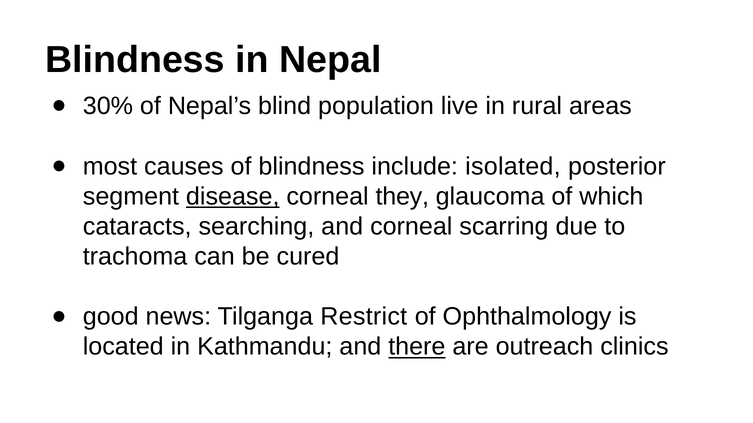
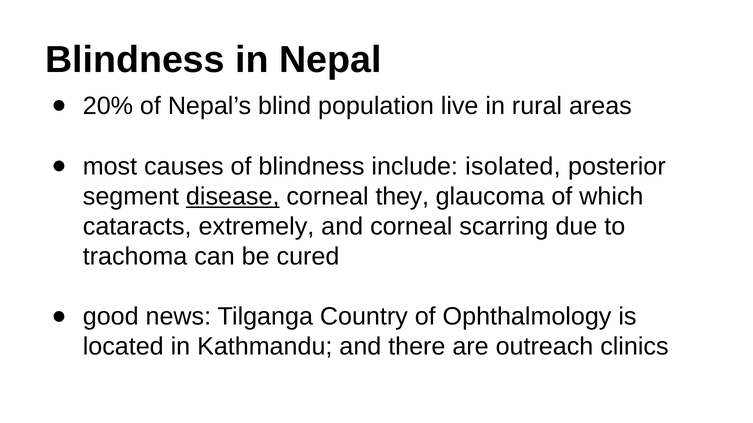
30%: 30% -> 20%
searching: searching -> extremely
Restrict: Restrict -> Country
there underline: present -> none
